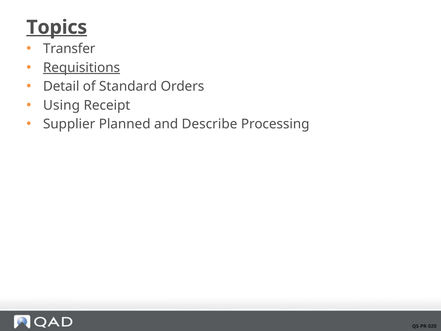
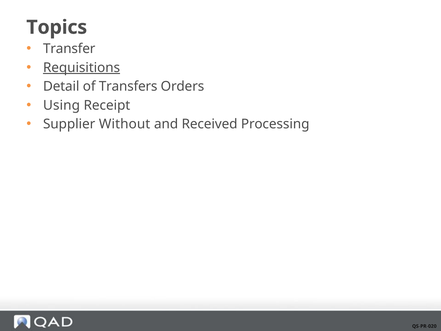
Topics underline: present -> none
Standard: Standard -> Transfers
Planned: Planned -> Without
Describe: Describe -> Received
